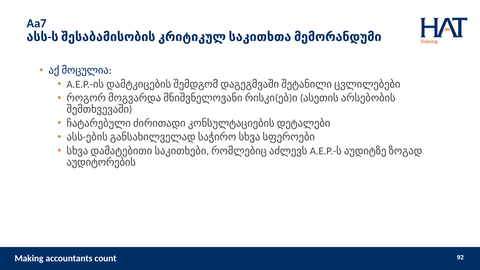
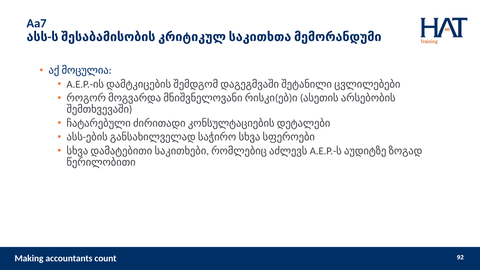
აუდიტორების: აუდიტორების -> წერილობითი
